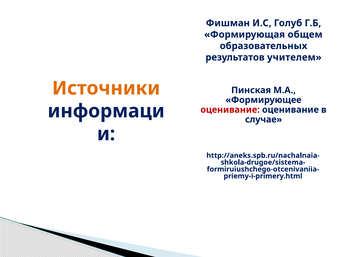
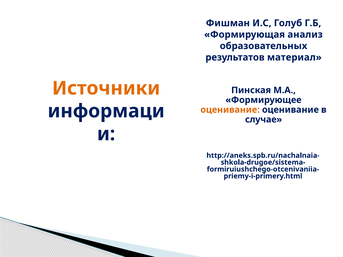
общем: общем -> анализ
учителем: учителем -> материал
оценивание at (230, 110) colour: red -> orange
